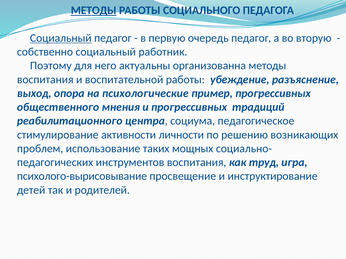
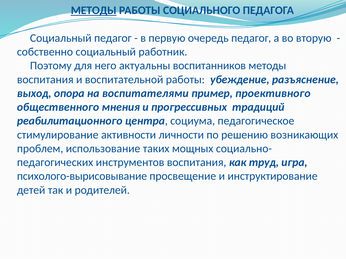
Социальный at (61, 38) underline: present -> none
организованна: организованна -> воспитанников
психологические: психологические -> воспитателями
пример прогрессивных: прогрессивных -> проективного
